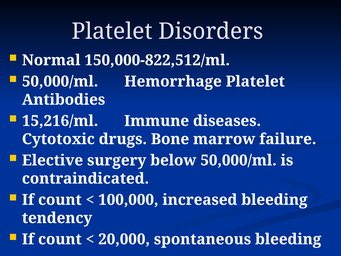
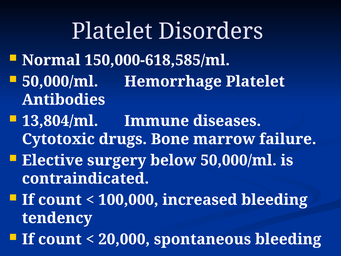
150,000-822,512/ml: 150,000-822,512/ml -> 150,000-618,585/ml
15,216/ml: 15,216/ml -> 13,804/ml
